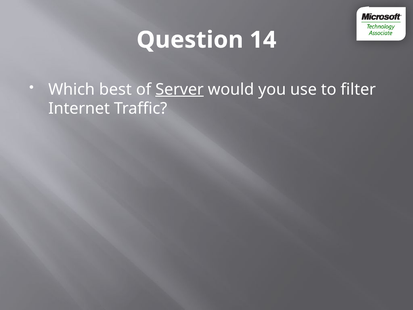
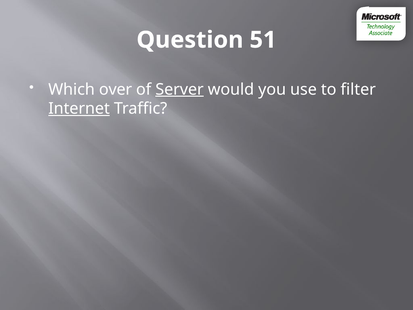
14: 14 -> 51
best: best -> over
Internet underline: none -> present
